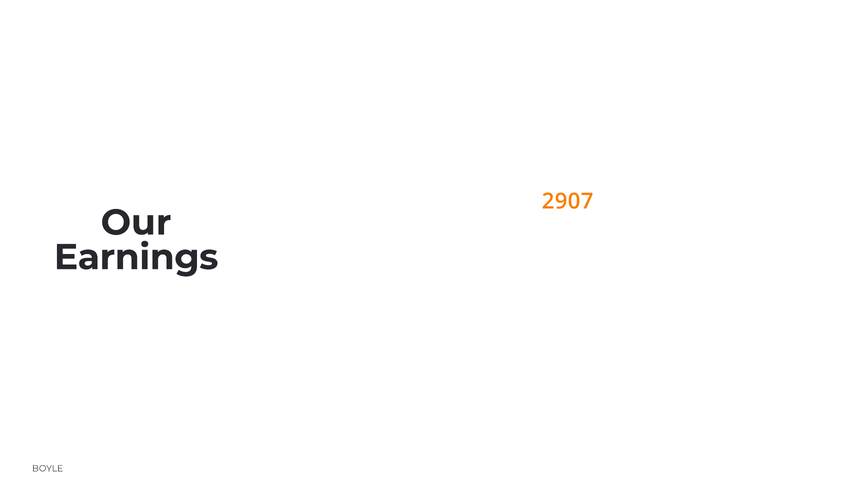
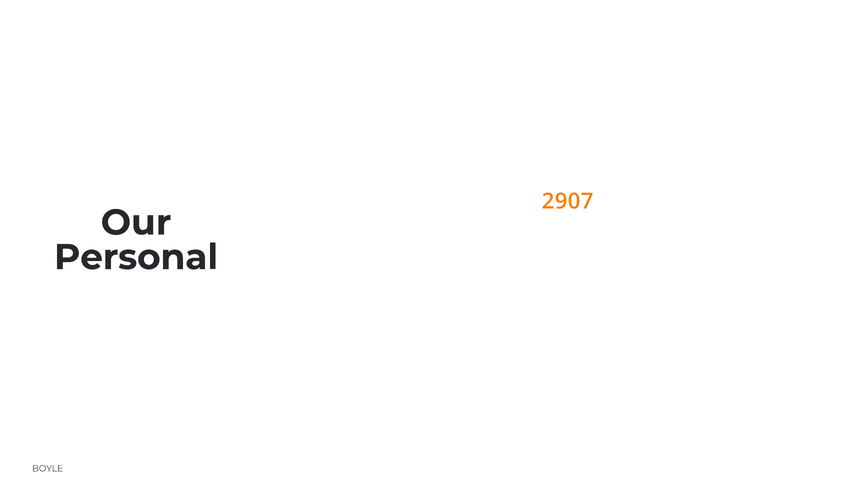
Earnings: Earnings -> Personal
